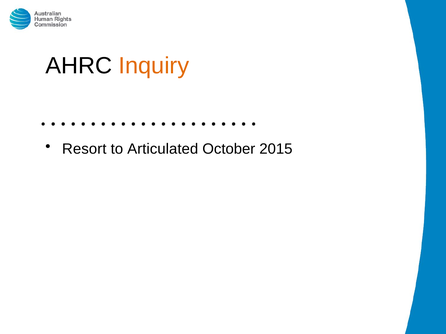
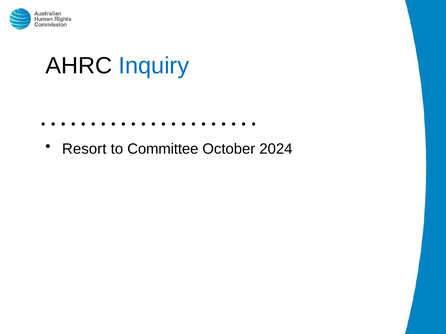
Inquiry colour: orange -> blue
Articulated: Articulated -> Committee
2015: 2015 -> 2024
